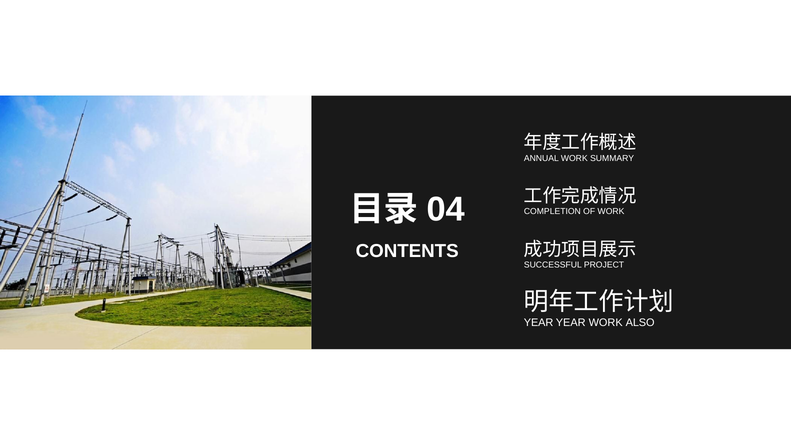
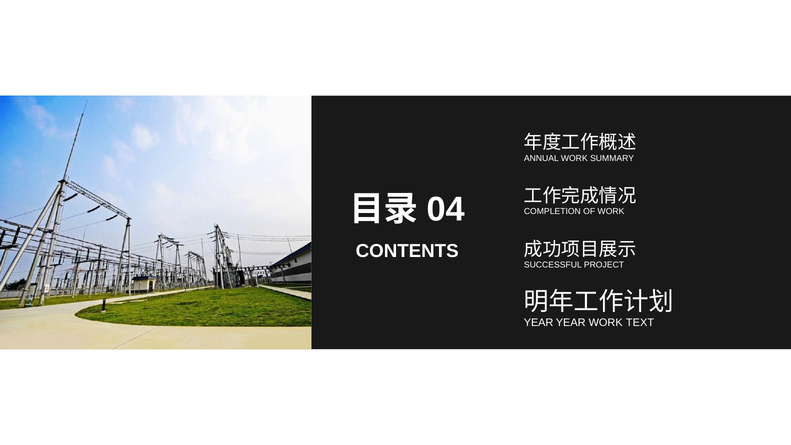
ALSO: ALSO -> TEXT
